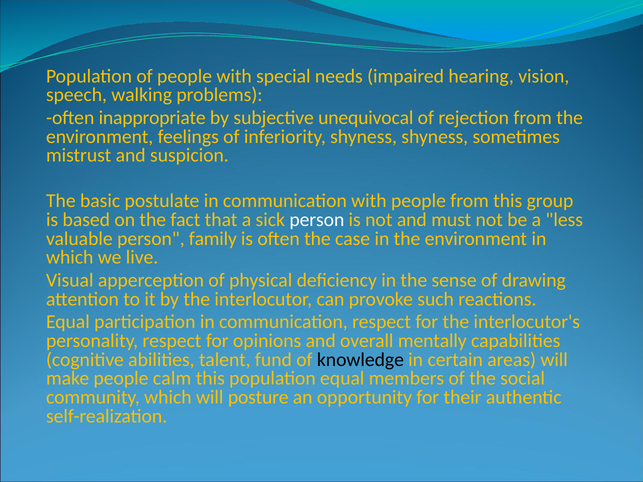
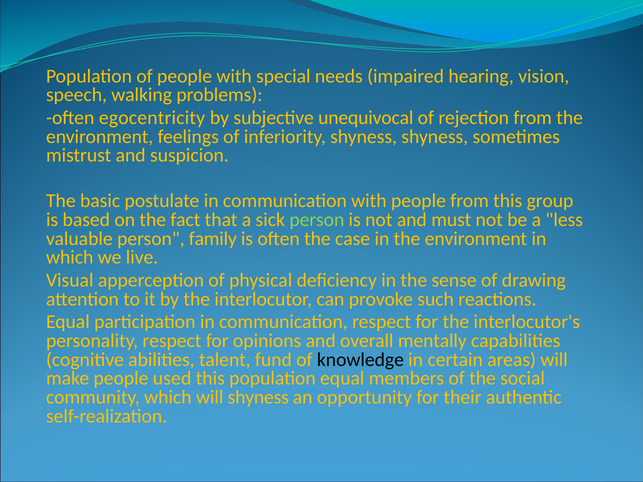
inappropriate: inappropriate -> egocentricity
person at (317, 220) colour: white -> light green
calm: calm -> used
will posture: posture -> shyness
